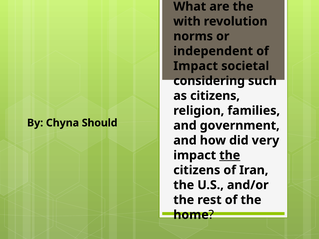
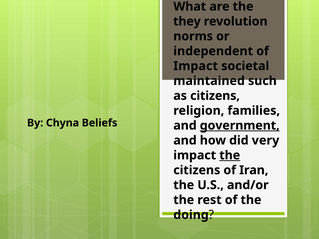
with: with -> they
considering: considering -> maintained
Should: Should -> Beliefs
government underline: none -> present
home: home -> doing
